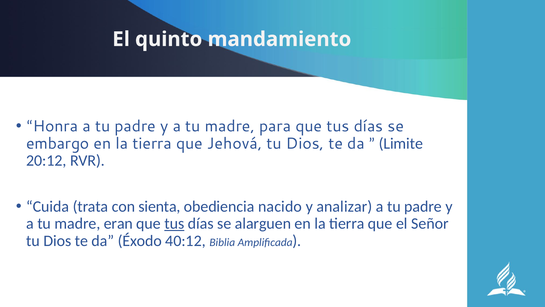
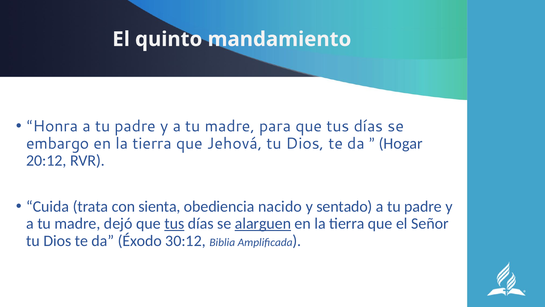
Limite: Limite -> Hogar
analizar: analizar -> sentado
eran: eran -> dejó
alarguen underline: none -> present
40:12: 40:12 -> 30:12
